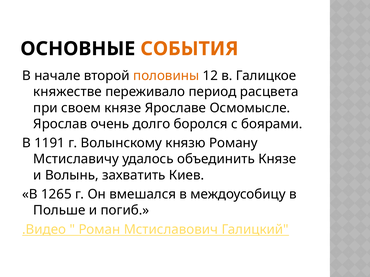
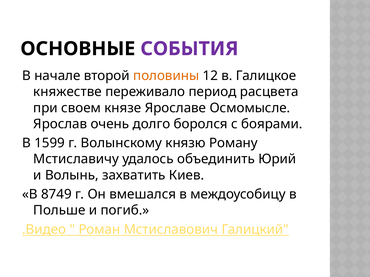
СОБЫТИЯ colour: orange -> purple
1191: 1191 -> 1599
объединить Князе: Князе -> Юрий
1265: 1265 -> 8749
